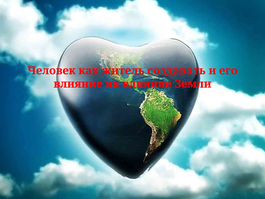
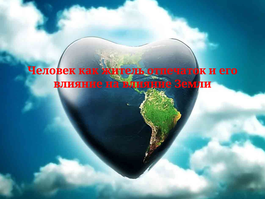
создавать: создавать -> отпечаток
